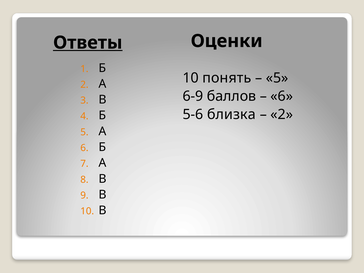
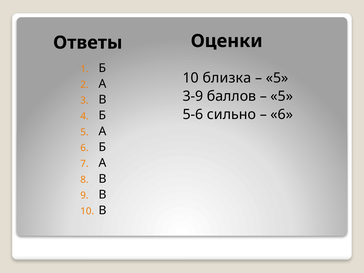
Ответы underline: present -> none
понять: понять -> близка
6-9: 6-9 -> 3-9
6 at (282, 96): 6 -> 5
близка: близка -> сильно
2 at (282, 114): 2 -> 6
